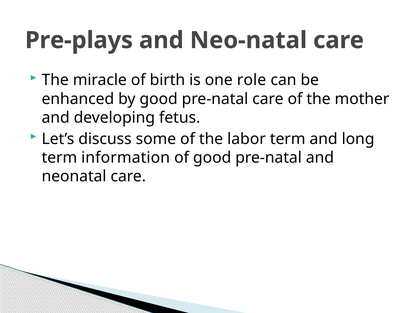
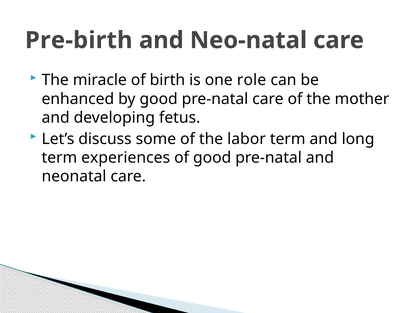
Pre-plays: Pre-plays -> Pre-birth
information: information -> experiences
